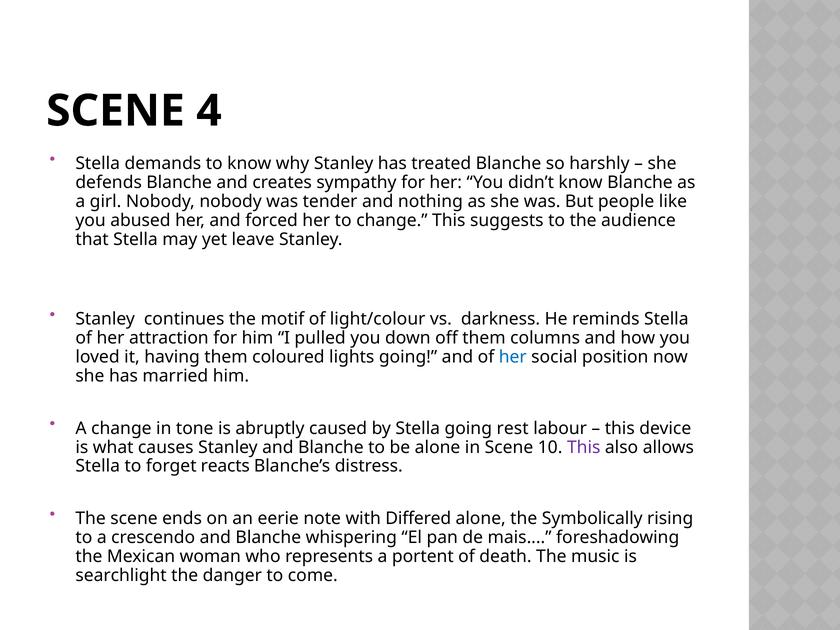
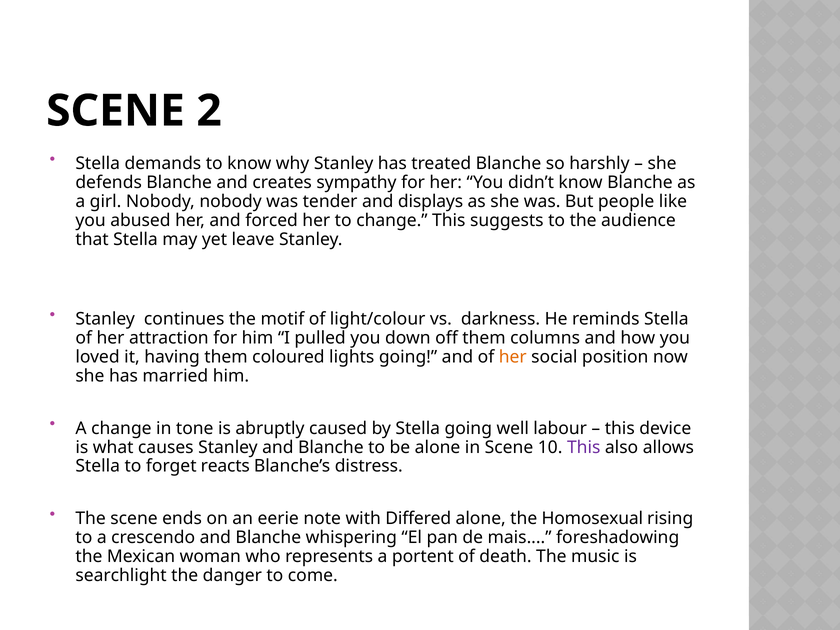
4: 4 -> 2
nothing: nothing -> displays
her at (513, 357) colour: blue -> orange
rest: rest -> well
Symbolically: Symbolically -> Homosexual
